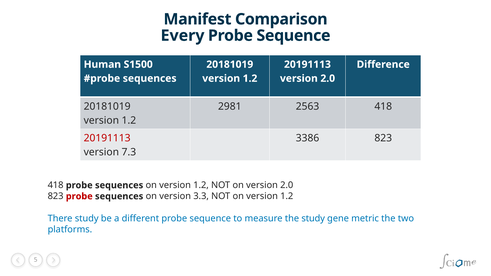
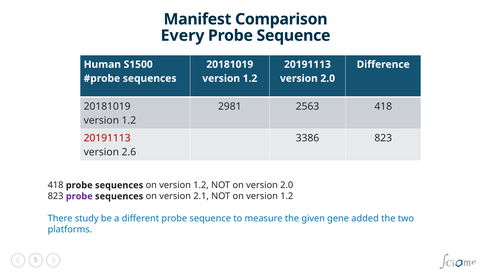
7.3: 7.3 -> 2.6
probe at (79, 196) colour: red -> purple
3.3: 3.3 -> 2.1
the study: study -> given
metric: metric -> added
